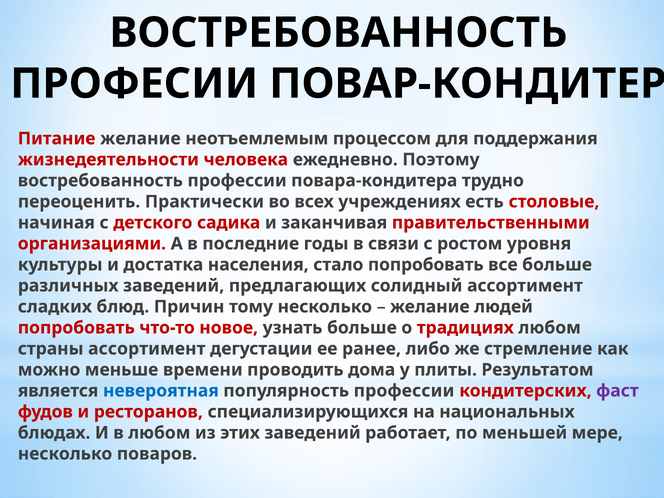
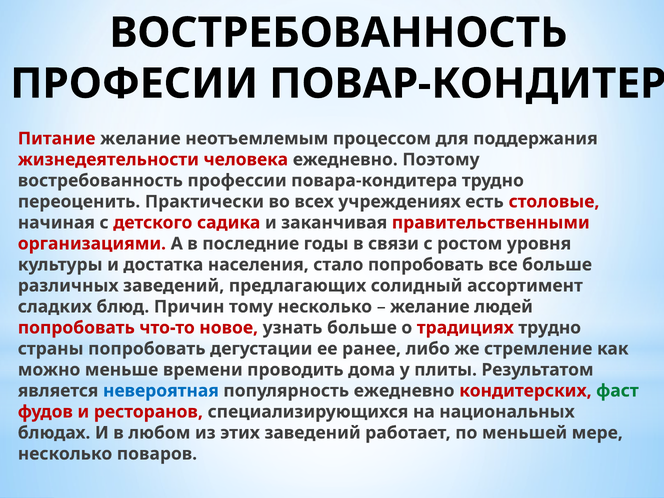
традициях любом: любом -> трудно
страны ассортимент: ассортимент -> попробовать
популярность профессии: профессии -> ежедневно
фаст colour: purple -> green
